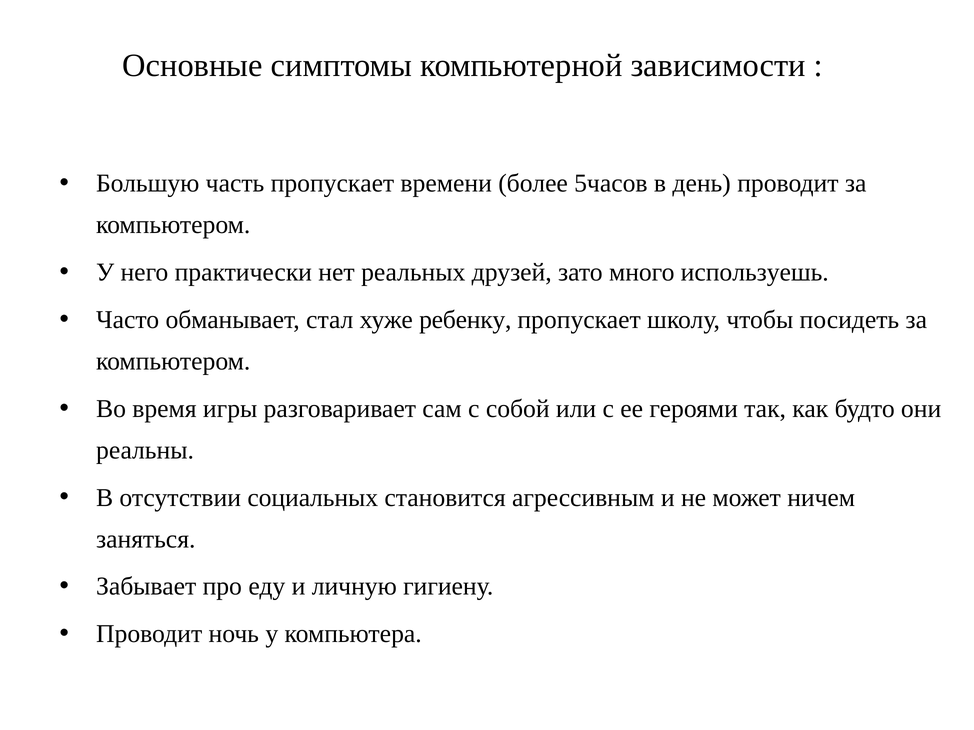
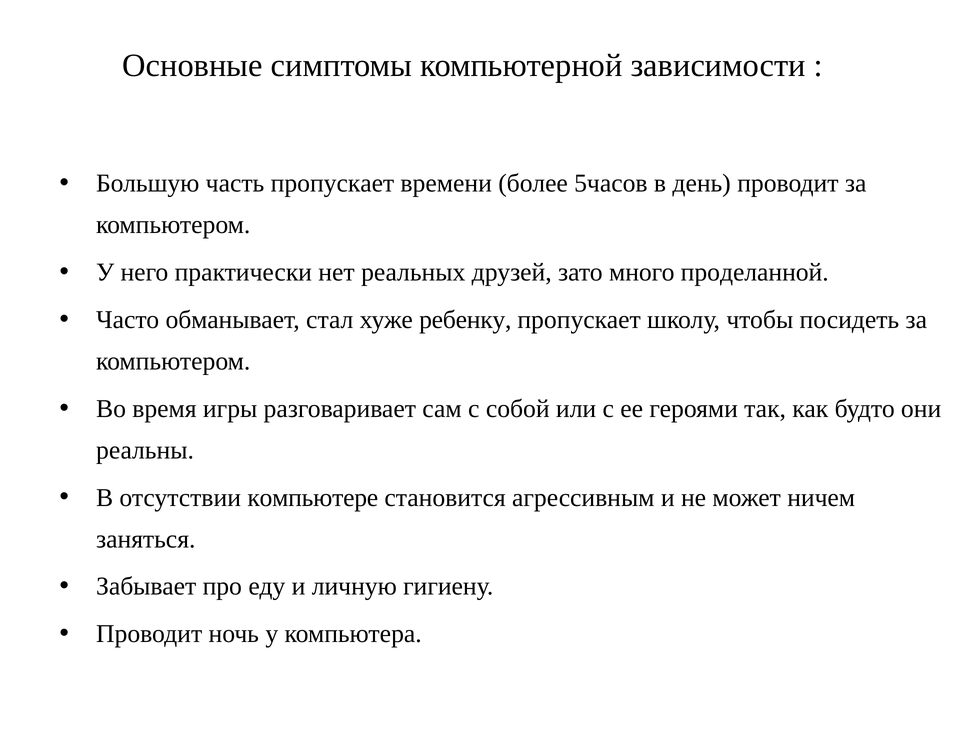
используешь: используешь -> проделанной
социальных: социальных -> компьютере
